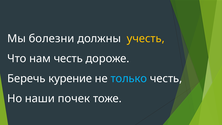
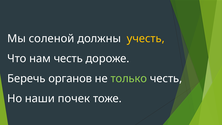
болезни: болезни -> соленой
курение: курение -> органов
только colour: light blue -> light green
